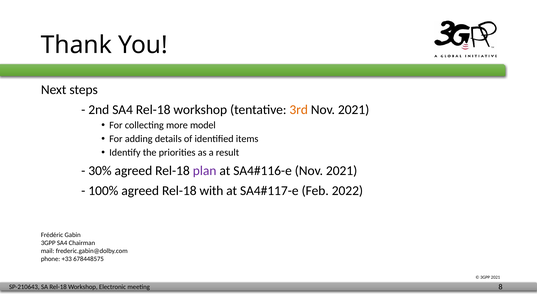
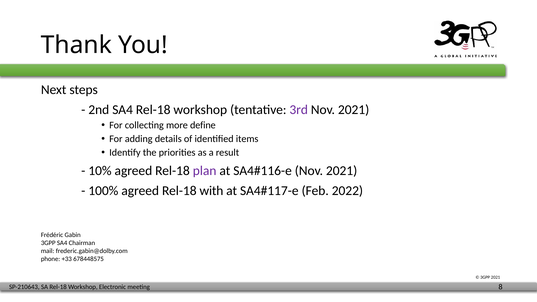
3rd colour: orange -> purple
model: model -> define
30%: 30% -> 10%
